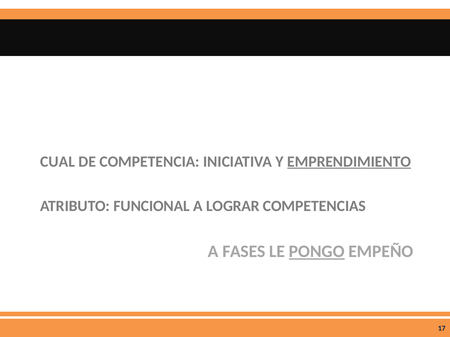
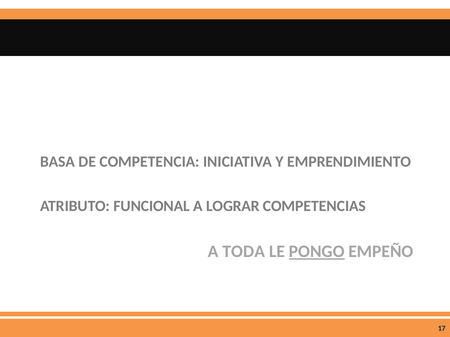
CUAL: CUAL -> BASA
EMPRENDIMIENTO underline: present -> none
FASES: FASES -> TODA
